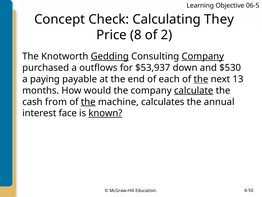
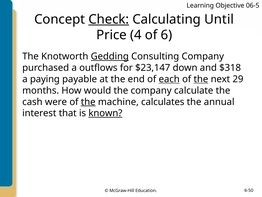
Check underline: none -> present
They: They -> Until
8: 8 -> 4
2: 2 -> 6
Company at (203, 56) underline: present -> none
$53,937: $53,937 -> $23,147
$530: $530 -> $318
each underline: none -> present
13: 13 -> 29
calculate underline: present -> none
from: from -> were
face: face -> that
